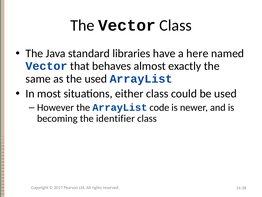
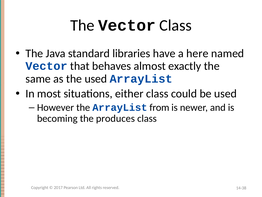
code: code -> from
identifier: identifier -> produces
